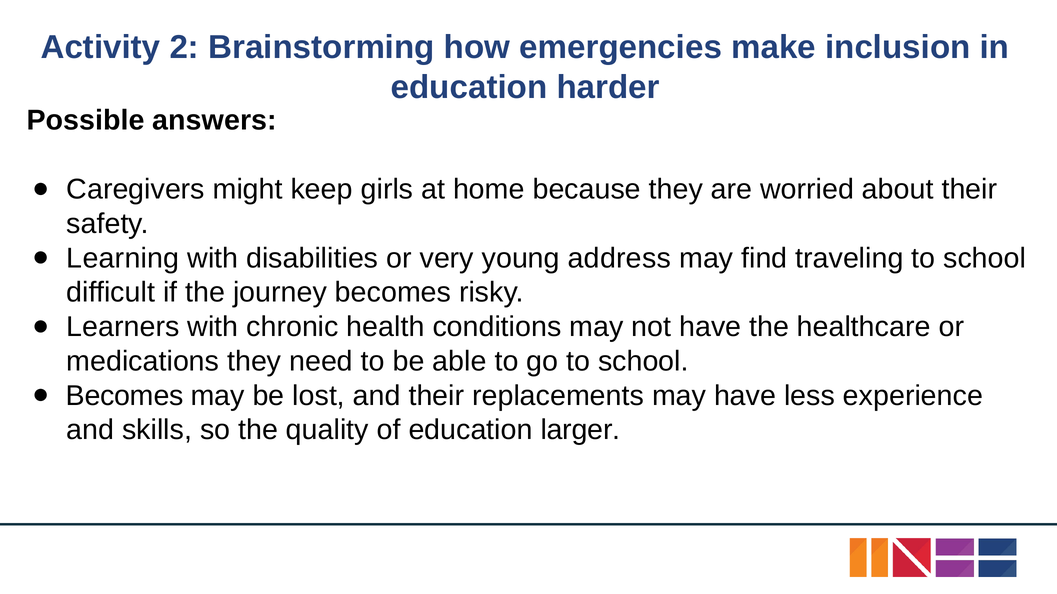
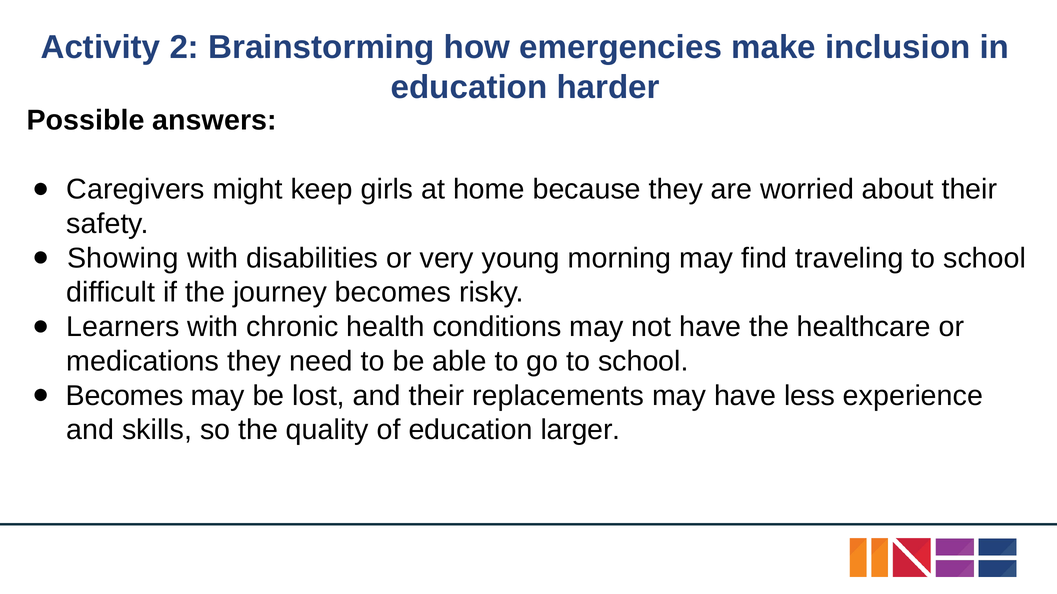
Learning: Learning -> Showing
address: address -> morning
